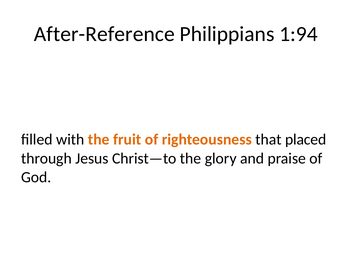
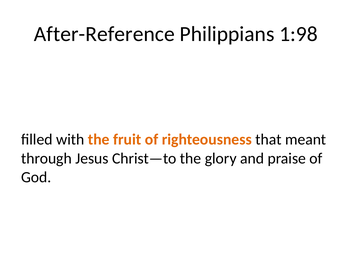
1:94: 1:94 -> 1:98
placed: placed -> meant
